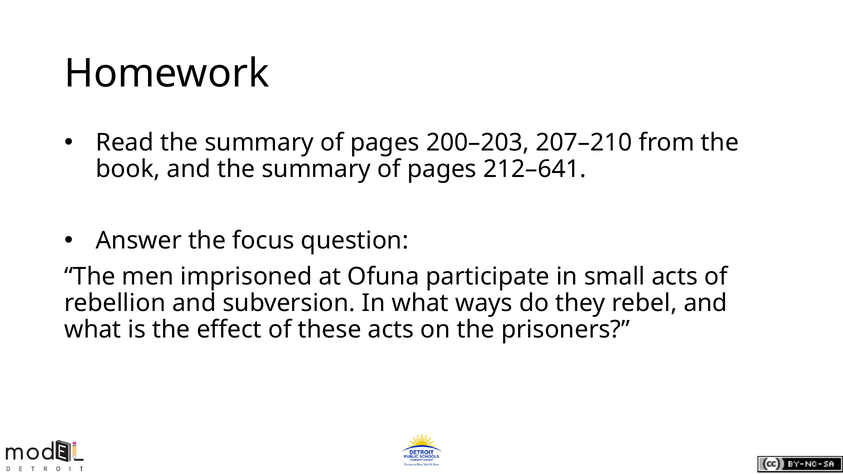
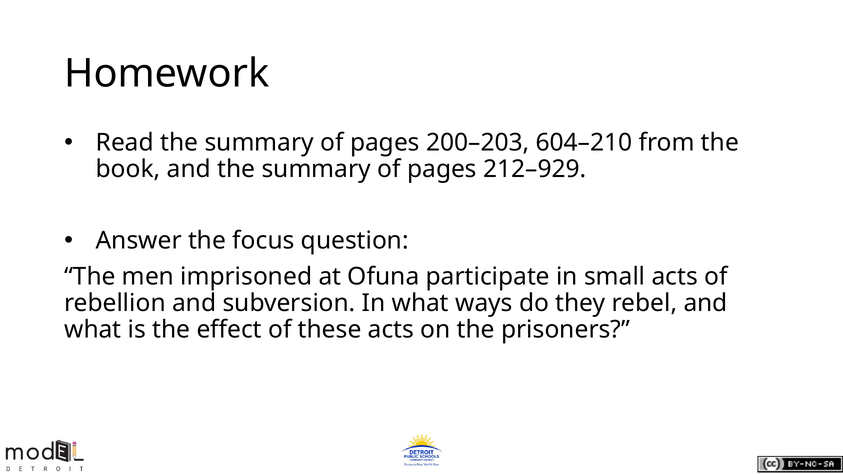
207–210: 207–210 -> 604–210
212–641: 212–641 -> 212–929
